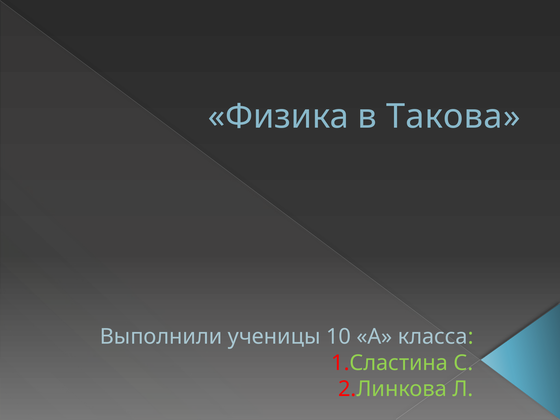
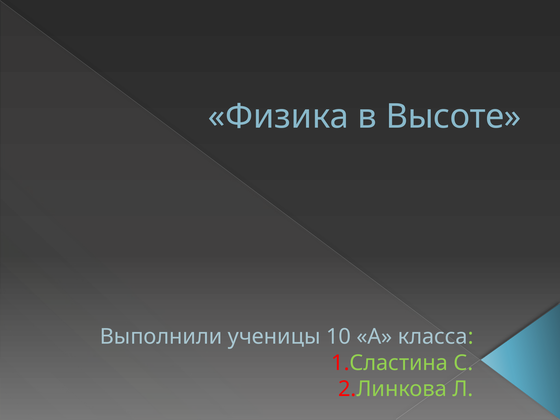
Такова: Такова -> Высоте
